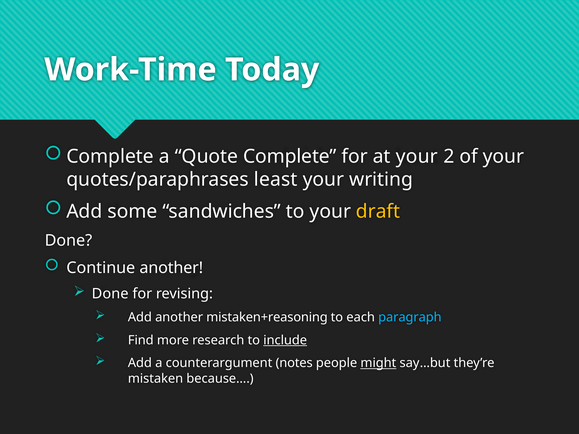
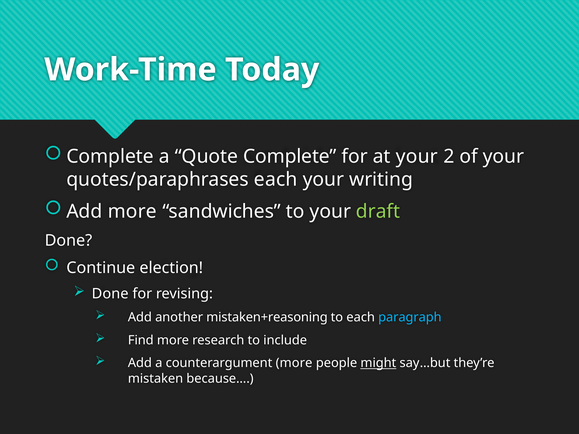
quotes/paraphrases least: least -> each
Add some: some -> more
draft colour: yellow -> light green
Continue another: another -> election
include underline: present -> none
counterargument notes: notes -> more
